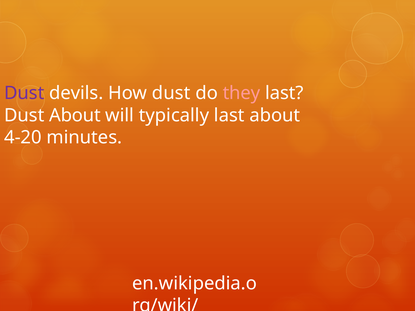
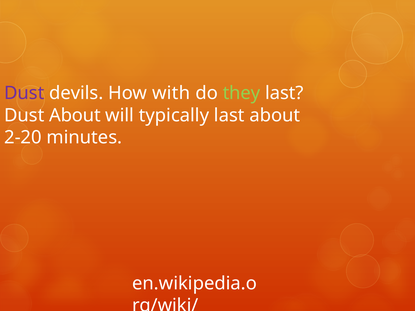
How dust: dust -> with
they colour: pink -> light green
4-20: 4-20 -> 2-20
